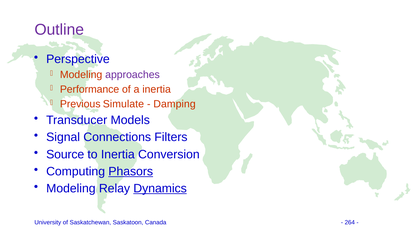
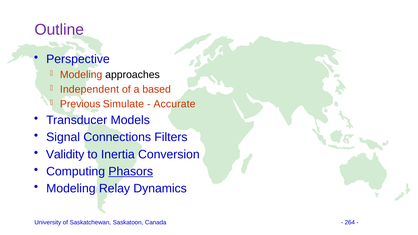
approaches colour: purple -> black
Performance: Performance -> Independent
a inertia: inertia -> based
Damping: Damping -> Accurate
Source: Source -> Validity
Dynamics underline: present -> none
